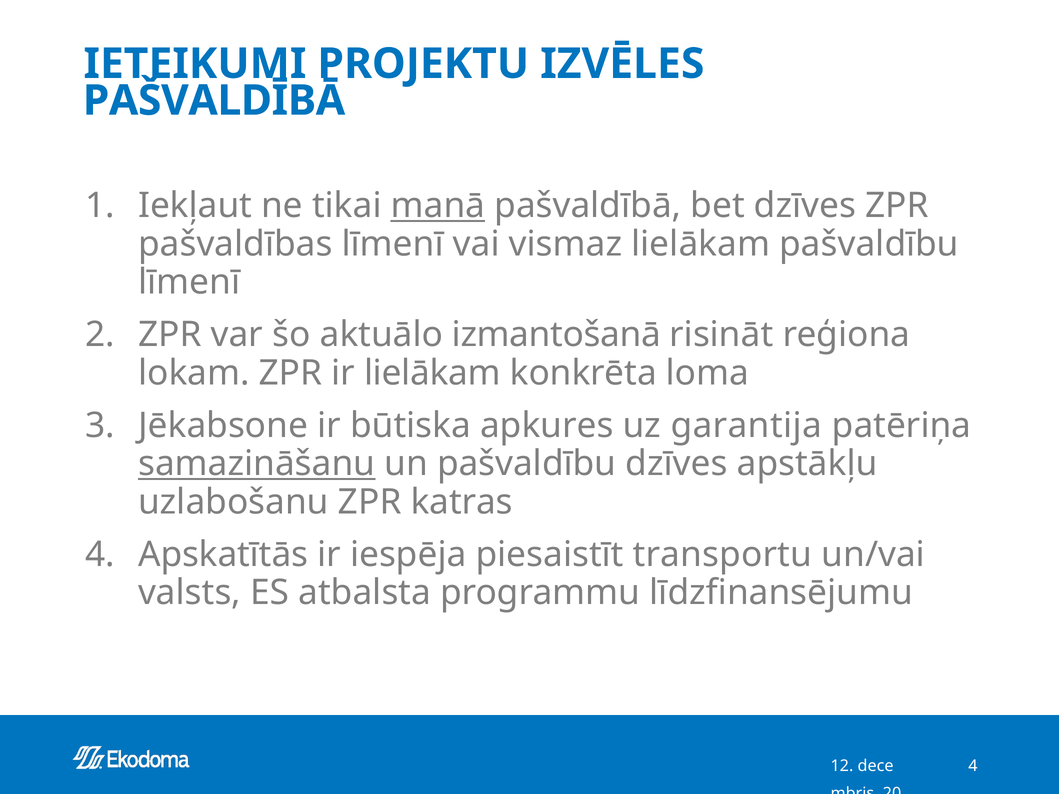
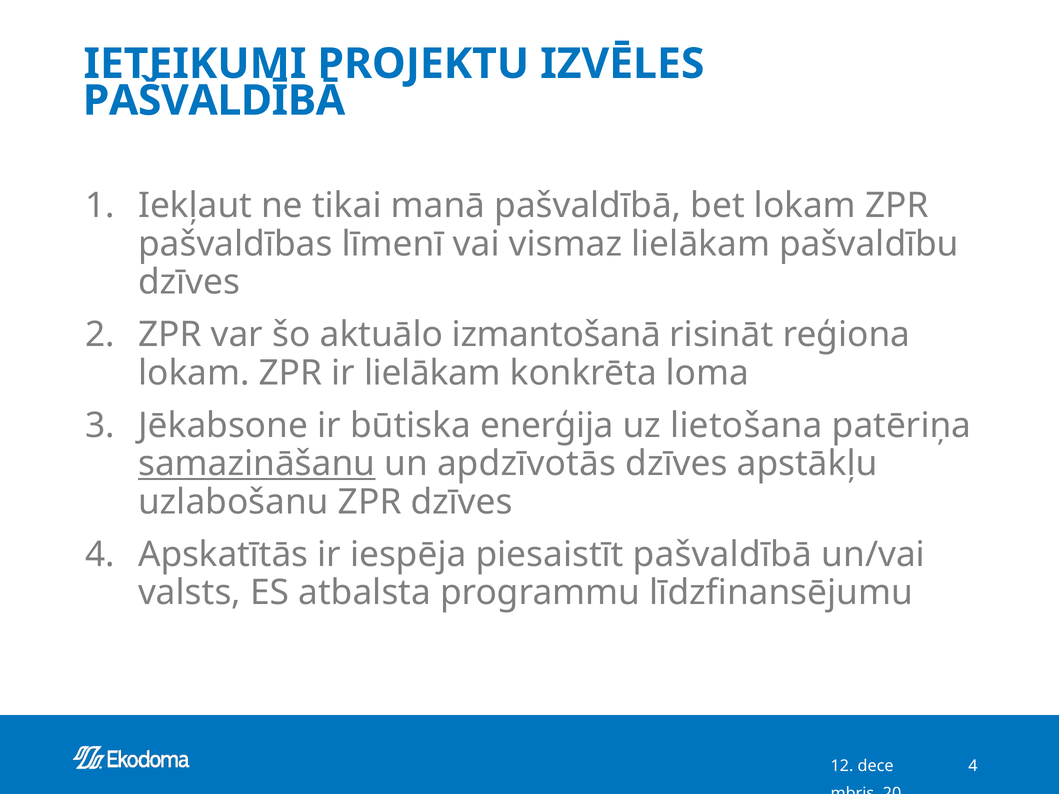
manā underline: present -> none
bet dzīves: dzīves -> lokam
līmenī at (189, 282): līmenī -> dzīves
apkures: apkures -> enerģija
garantija: garantija -> lietošana
un pašvaldību: pašvaldību -> apdzīvotās
ZPR katras: katras -> dzīves
piesaistīt transportu: transportu -> pašvaldībā
